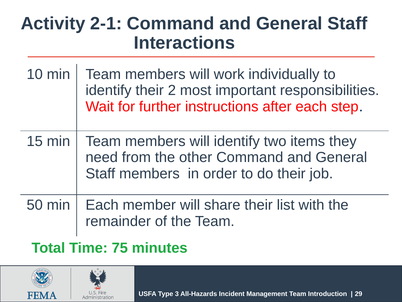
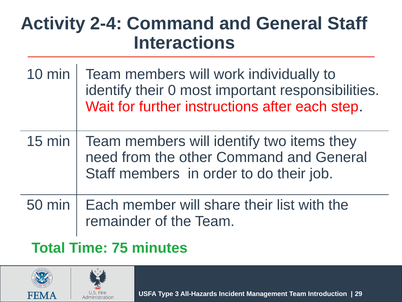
2-1: 2-1 -> 2-4
2: 2 -> 0
